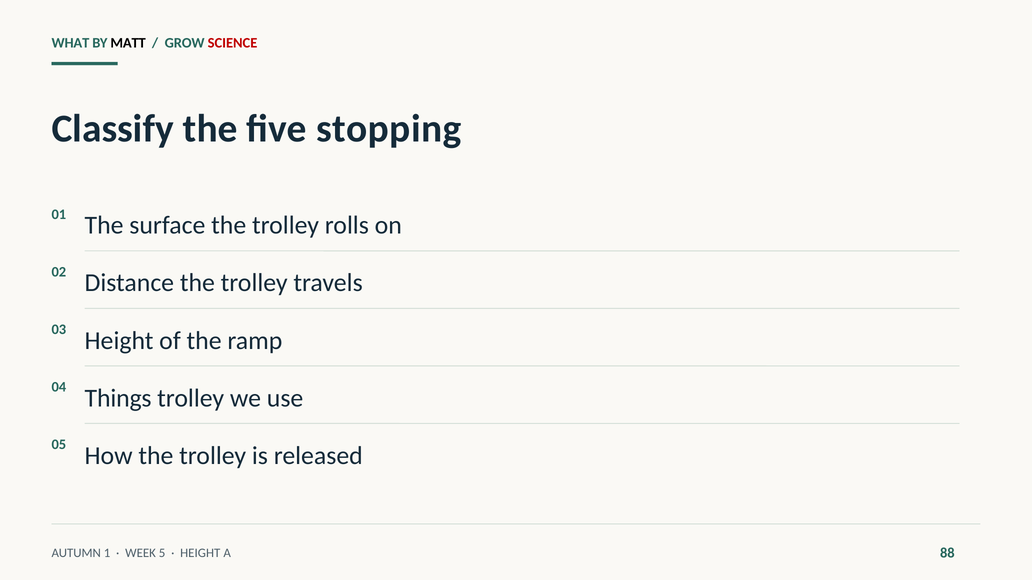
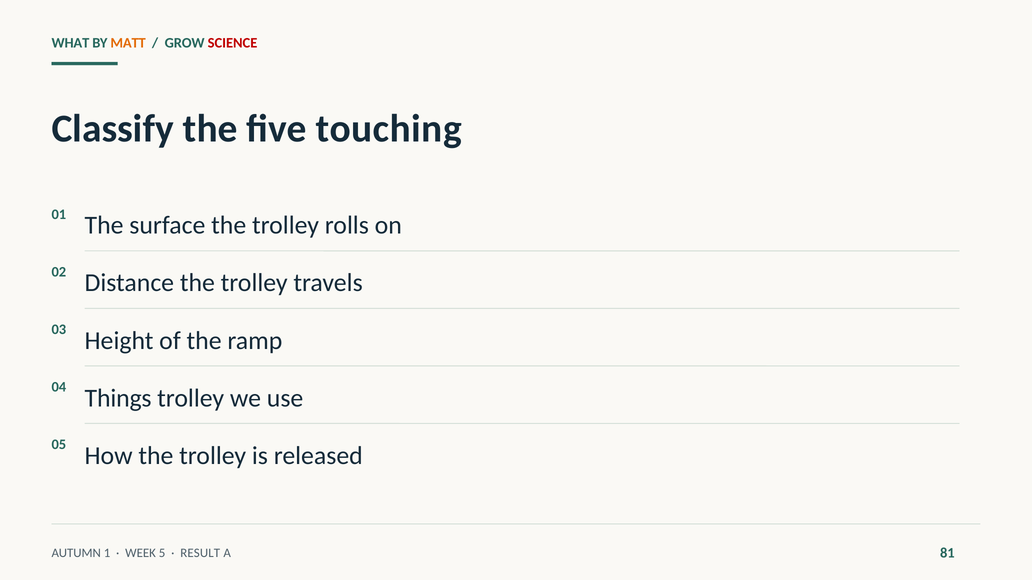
MATT colour: black -> orange
stopping: stopping -> touching
HEIGHT at (200, 554): HEIGHT -> RESULT
88: 88 -> 81
